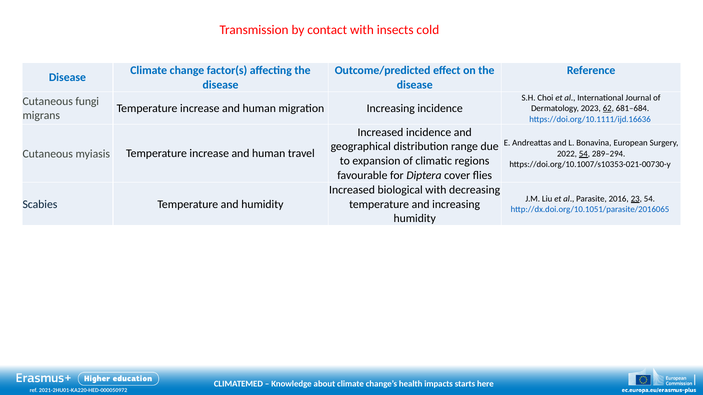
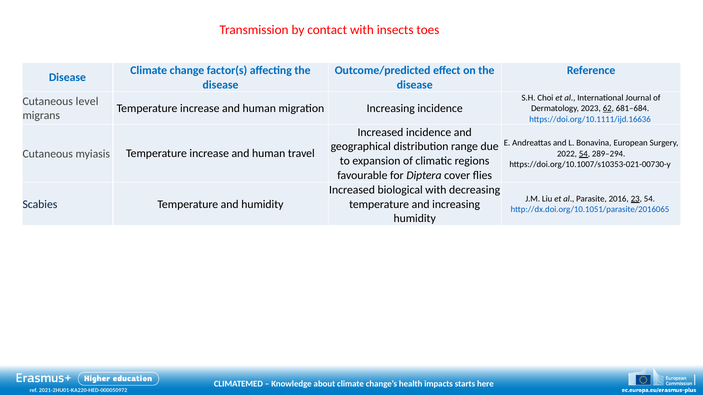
cold: cold -> toes
fungi: fungi -> level
